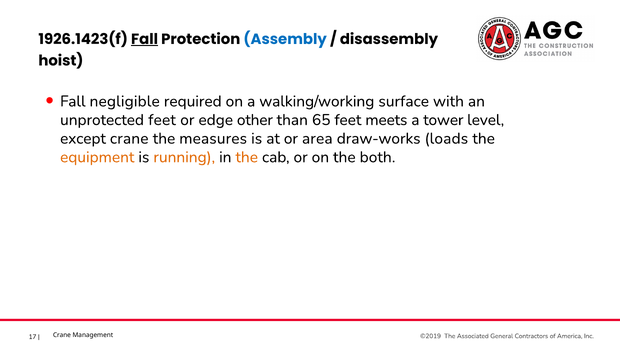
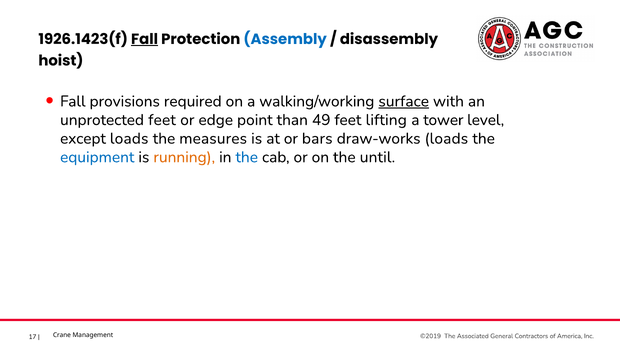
negligible: negligible -> provisions
surface underline: none -> present
other: other -> point
65: 65 -> 49
meets: meets -> lifting
except crane: crane -> loads
area: area -> bars
equipment colour: orange -> blue
the at (247, 157) colour: orange -> blue
both: both -> until
